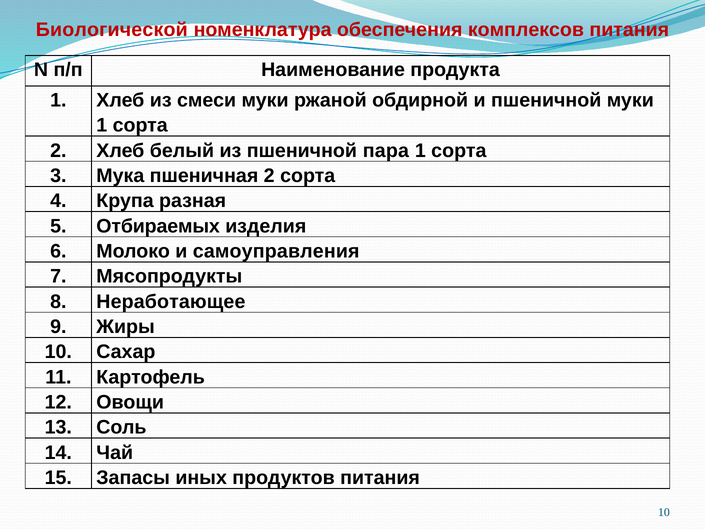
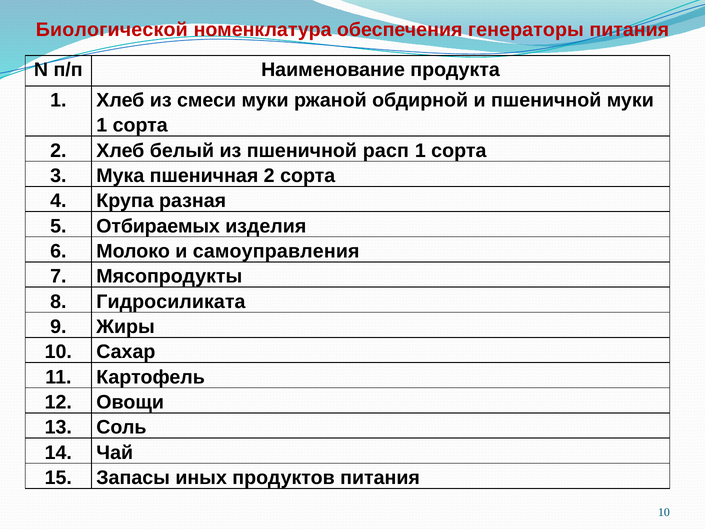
комплексов: комплексов -> генераторы
пара: пара -> расп
Неработающее: Неработающее -> Гидросиликата
